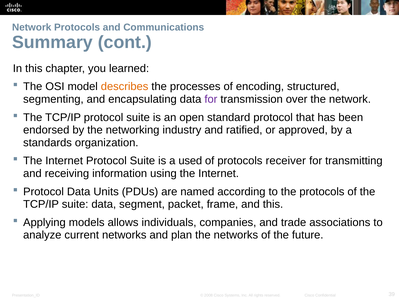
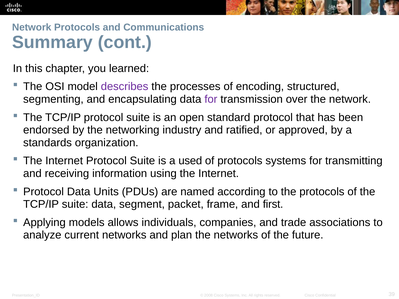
describes colour: orange -> purple
protocols receiver: receiver -> systems
and this: this -> first
